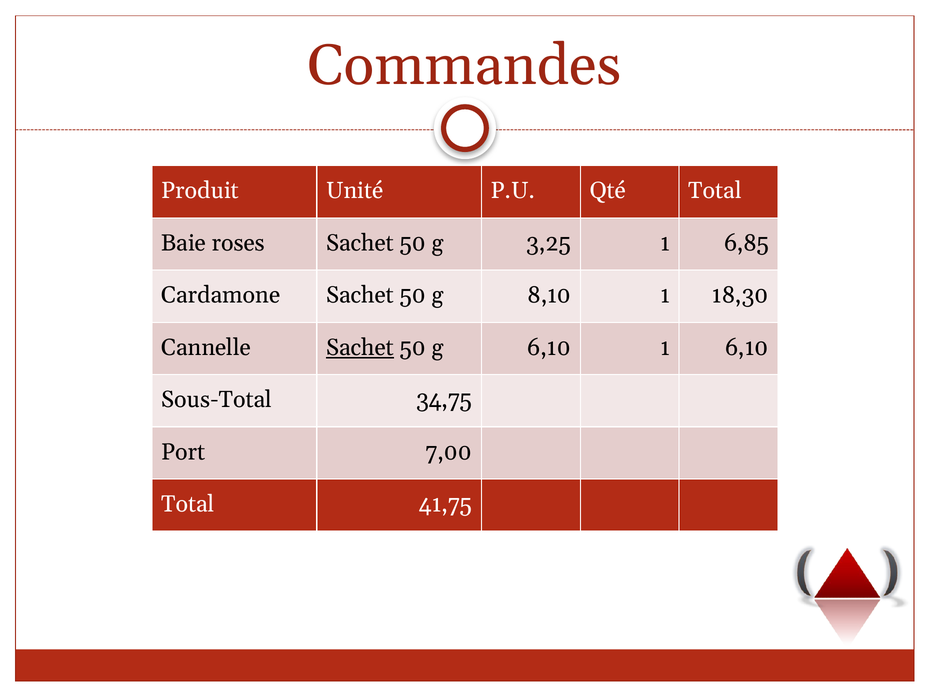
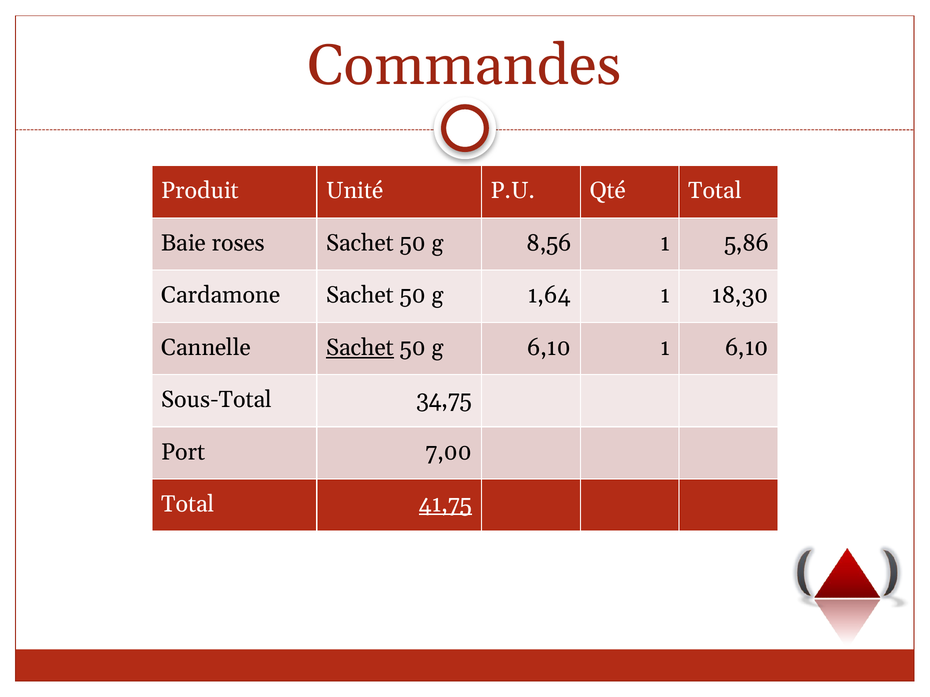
3,25: 3,25 -> 8,56
6,85: 6,85 -> 5,86
8,10: 8,10 -> 1,64
41,75 underline: none -> present
